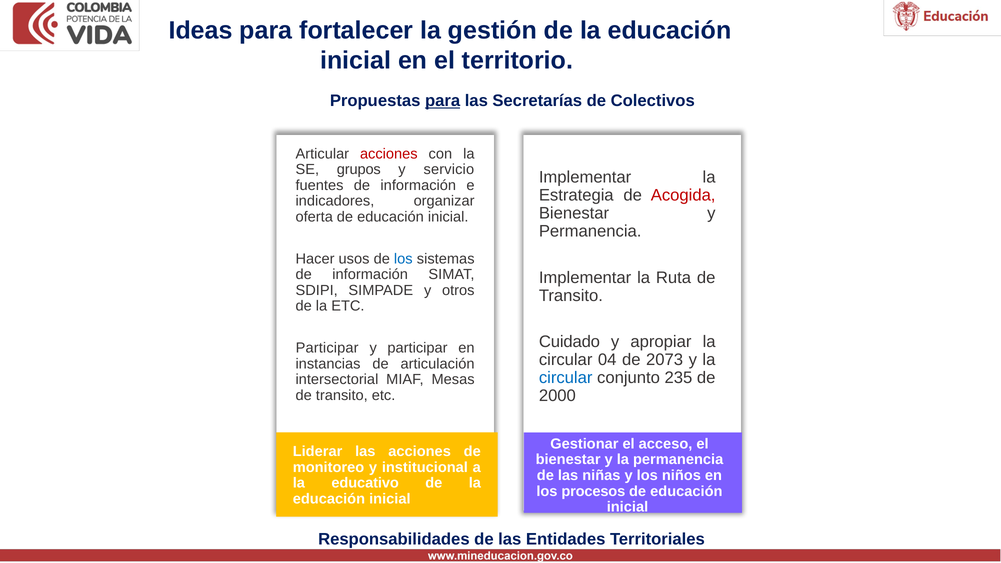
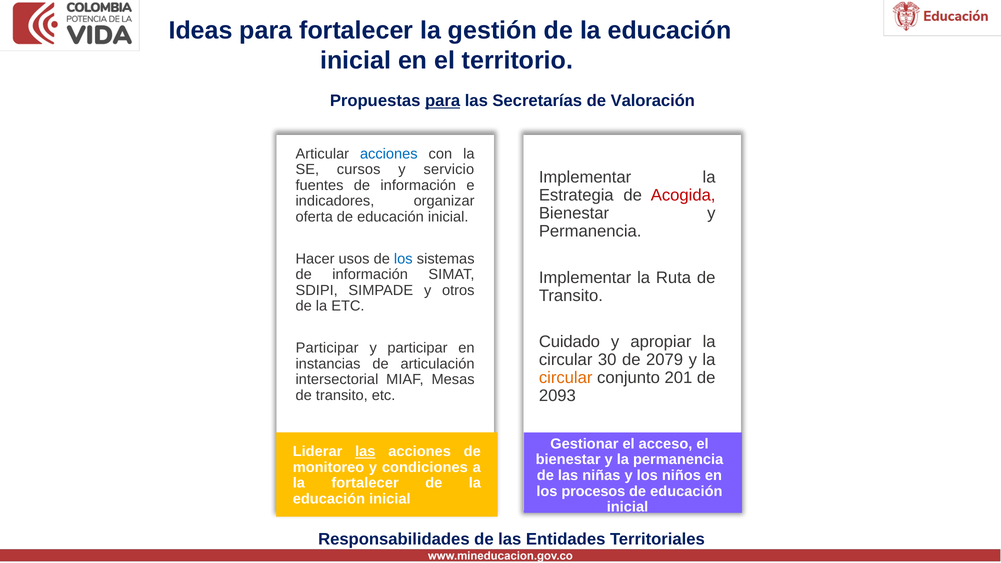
Colectivos: Colectivos -> Valoración
acciones at (389, 154) colour: red -> blue
grupos: grupos -> cursos
04: 04 -> 30
2073: 2073 -> 2079
circular at (566, 378) colour: blue -> orange
235: 235 -> 201
2000: 2000 -> 2093
las at (365, 452) underline: none -> present
institucional: institucional -> condiciones
la educativo: educativo -> fortalecer
